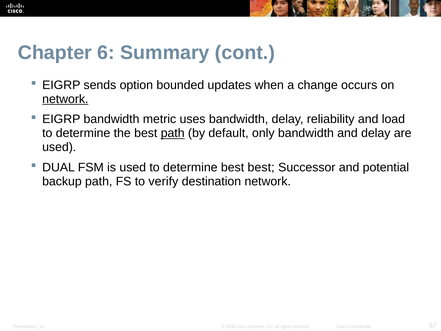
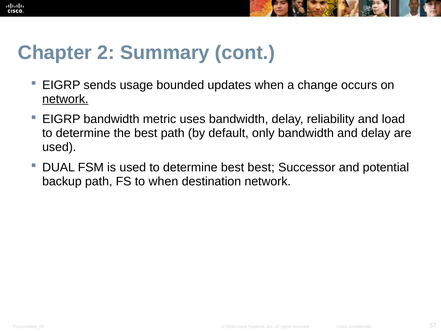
6: 6 -> 2
option: option -> usage
path at (173, 133) underline: present -> none
to verify: verify -> when
